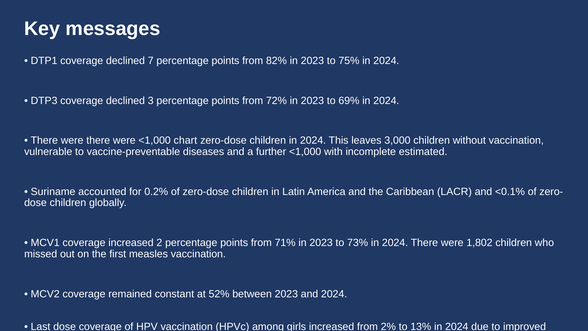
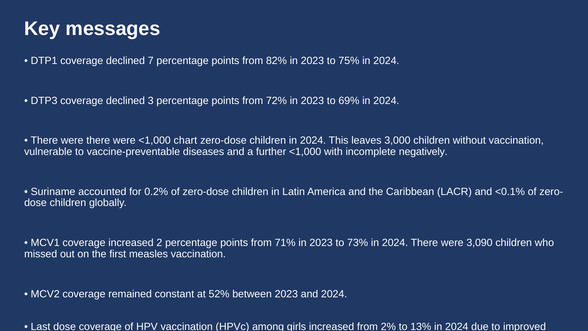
estimated: estimated -> negatively
1,802: 1,802 -> 3,090
